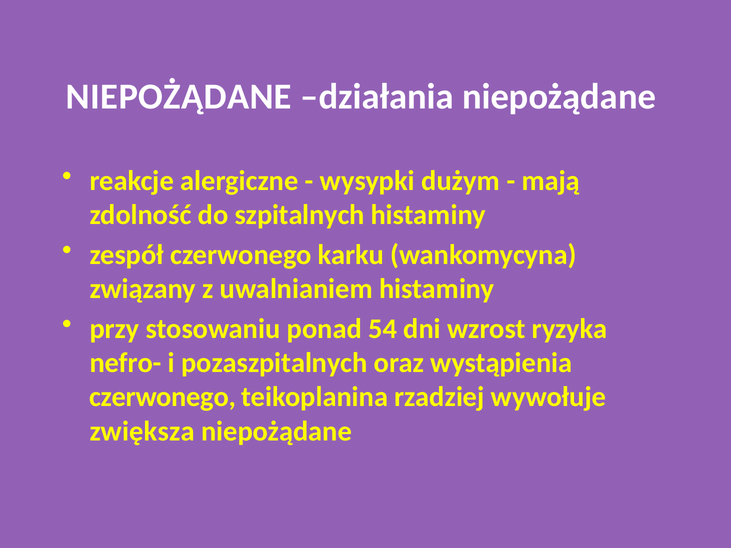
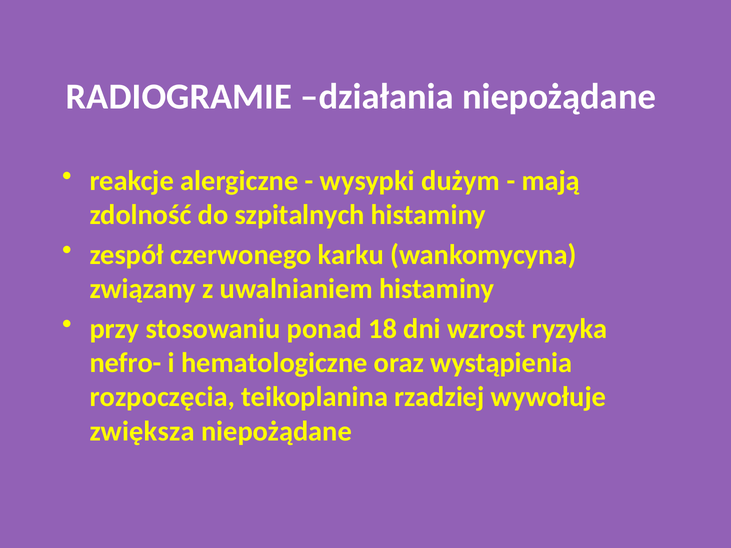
NIEPOŻĄDANE at (179, 97): NIEPOŻĄDANE -> RADIOGRAMIE
54: 54 -> 18
pozaszpitalnych: pozaszpitalnych -> hematologiczne
czerwonego at (162, 397): czerwonego -> rozpoczęcia
